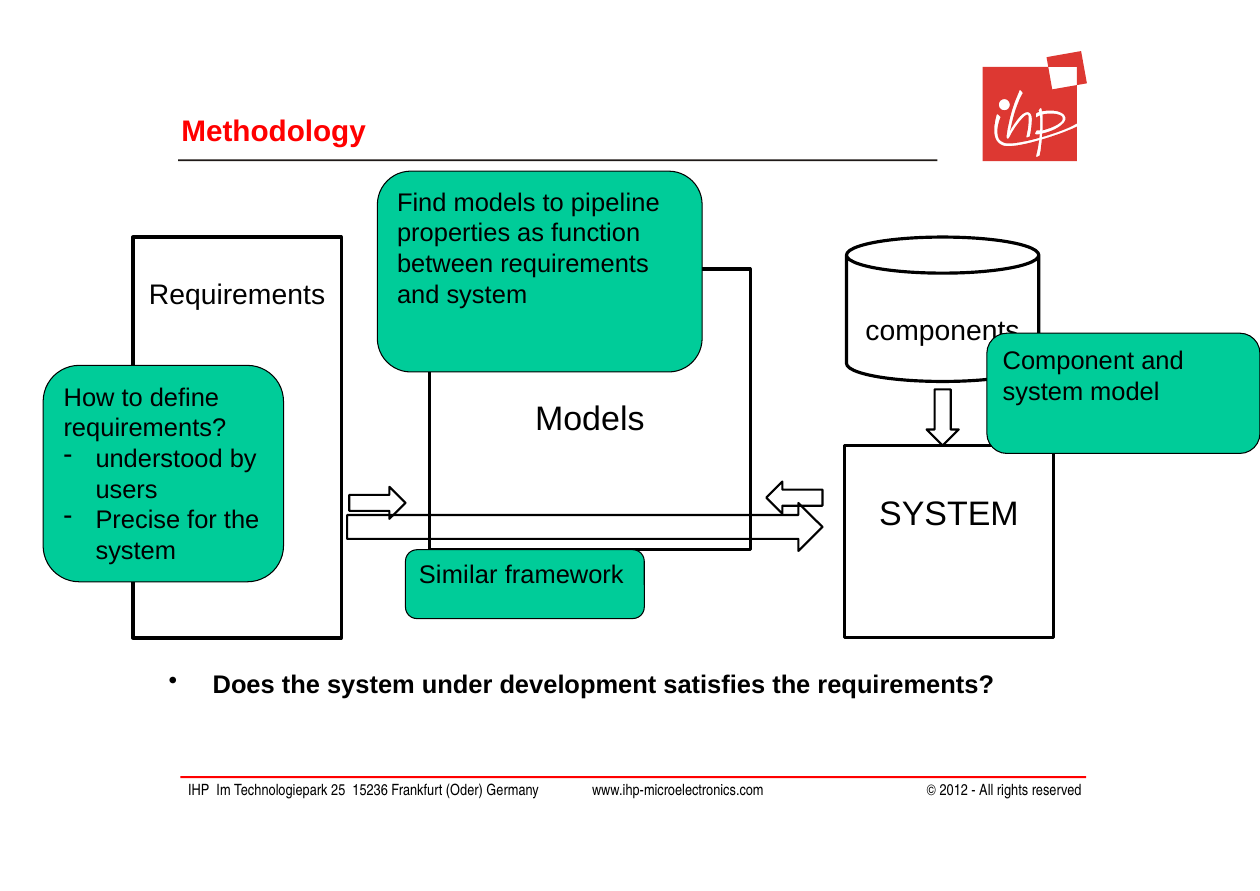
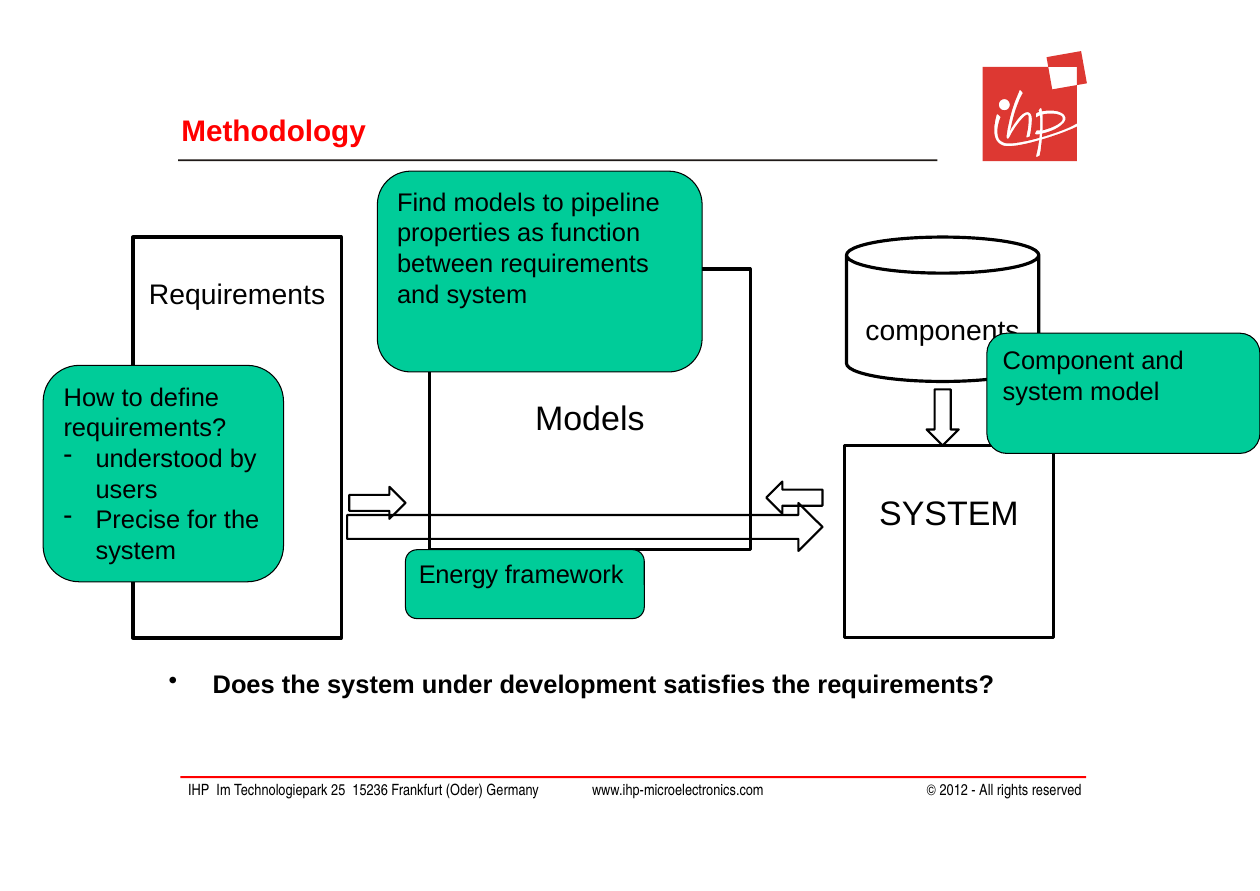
Similar: Similar -> Energy
